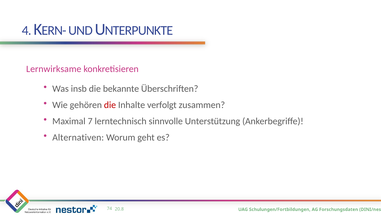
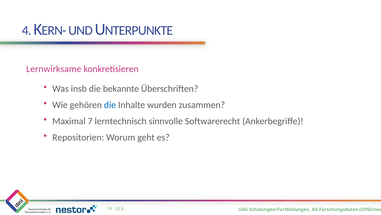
die at (110, 105) colour: red -> blue
verfolgt: verfolgt -> wurden
Unterstützung: Unterstützung -> Softwarerecht
Alternativen: Alternativen -> Repositorien
